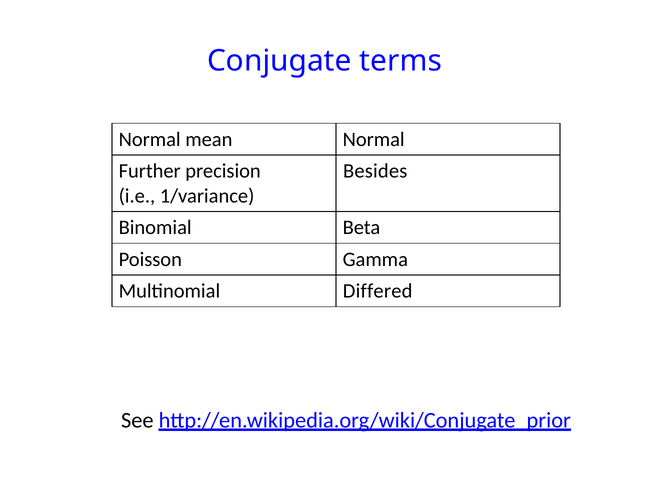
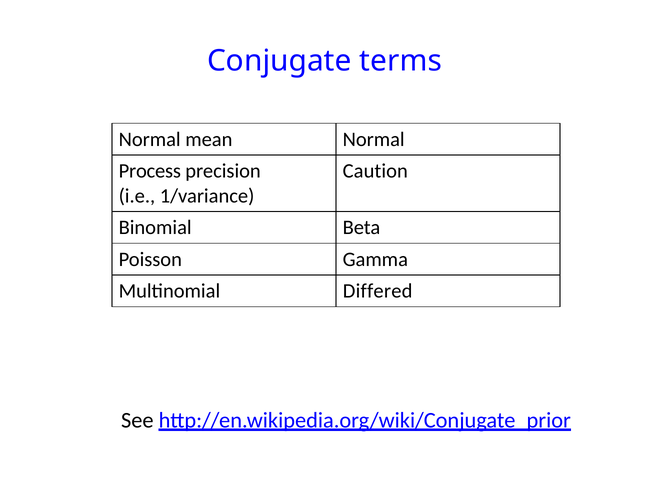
Further: Further -> Process
Besides: Besides -> Caution
